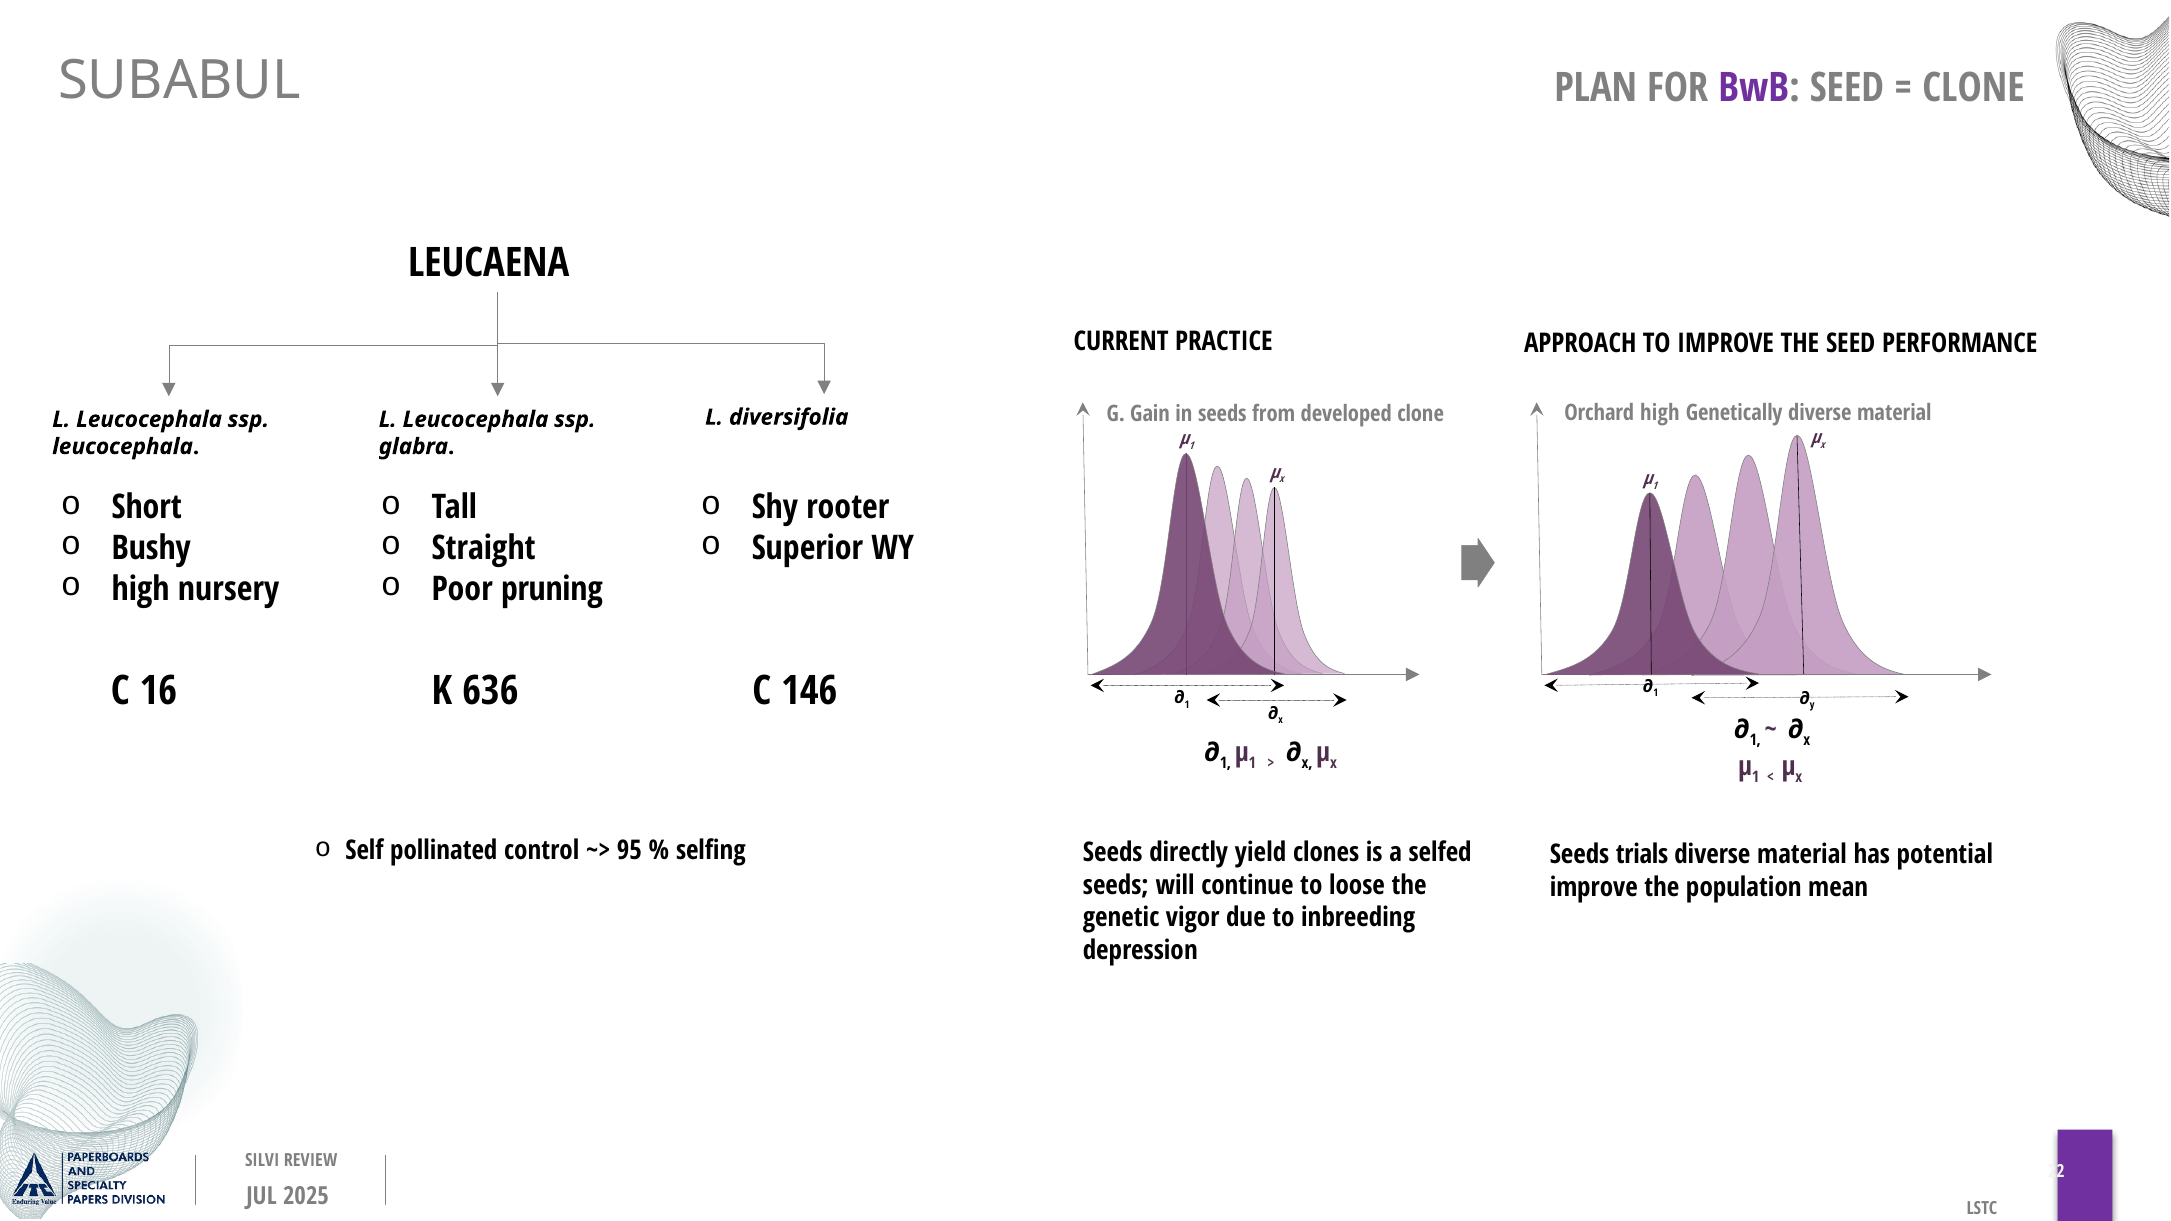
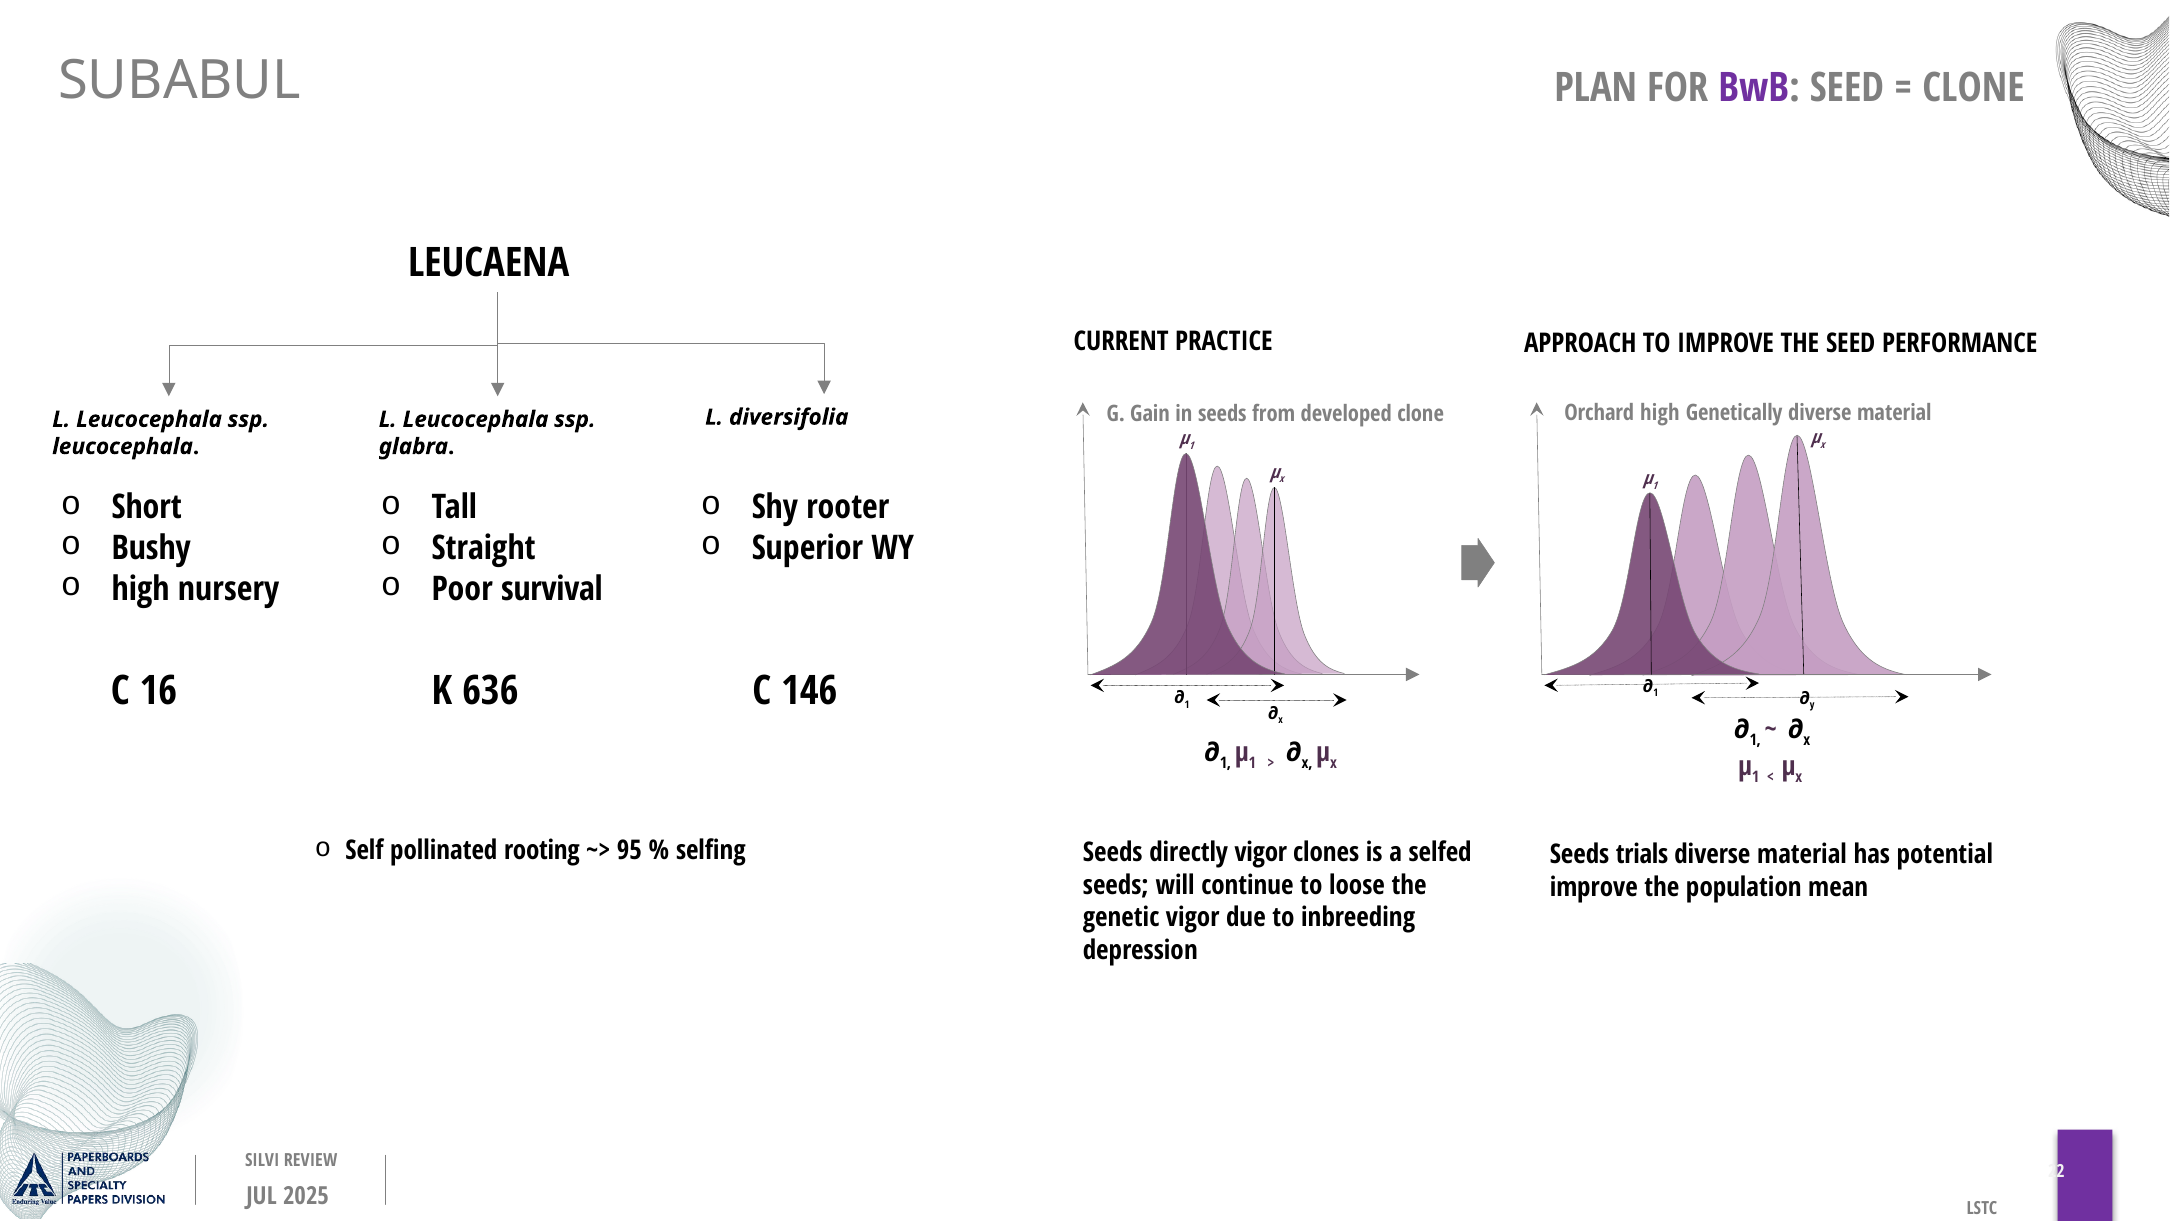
pruning: pruning -> survival
control: control -> rooting
directly yield: yield -> vigor
